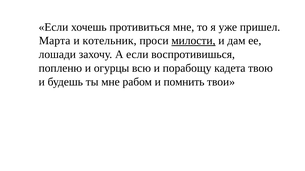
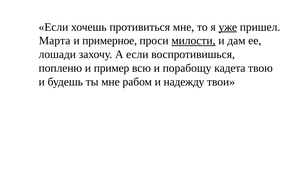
уже underline: none -> present
котельник: котельник -> примерное
огурцы: огурцы -> пример
помнить: помнить -> надежду
